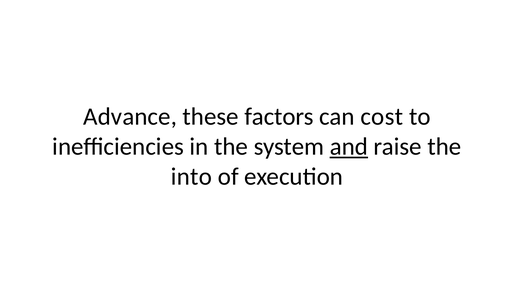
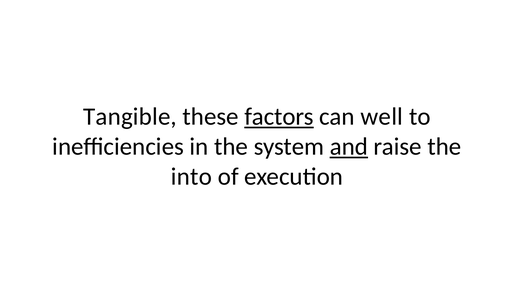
Advance: Advance -> Tangible
factors underline: none -> present
cost: cost -> well
